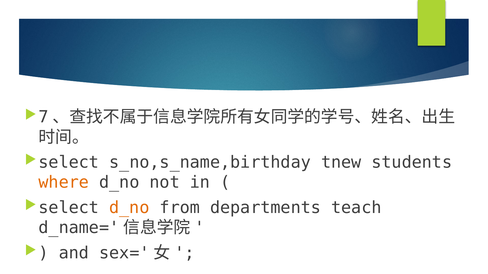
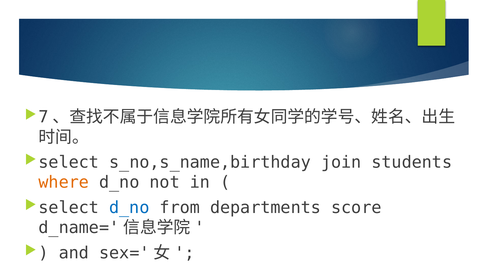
tnew: tnew -> join
d_no at (129, 208) colour: orange -> blue
teach: teach -> score
